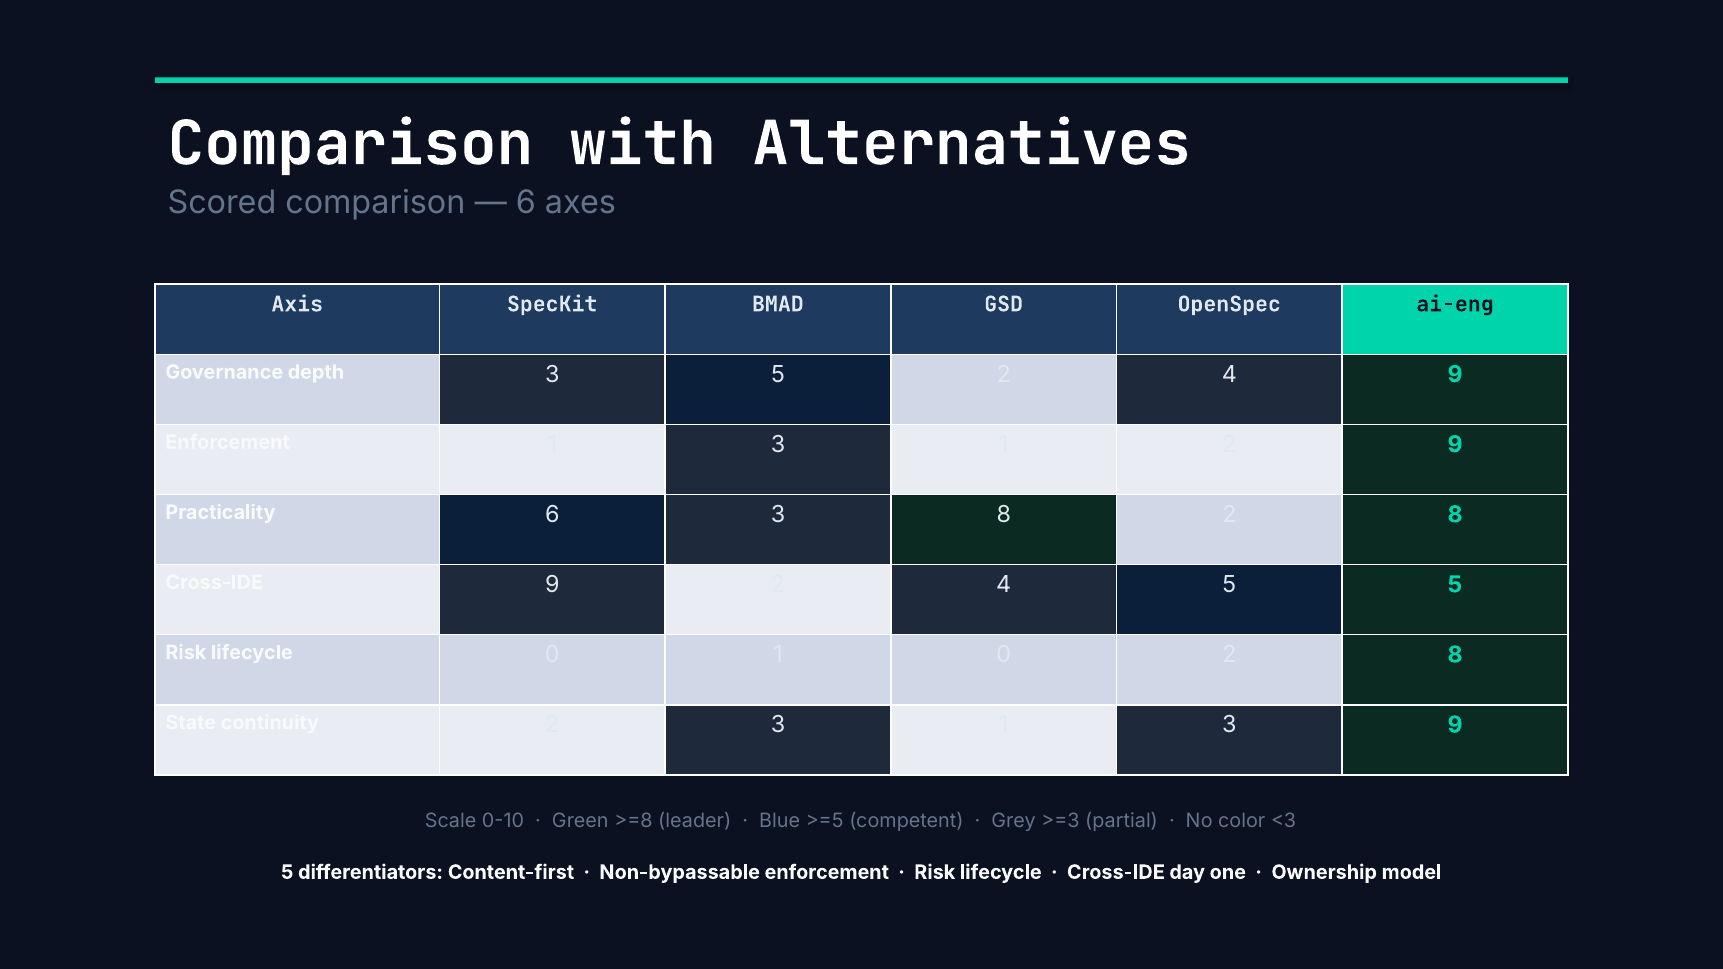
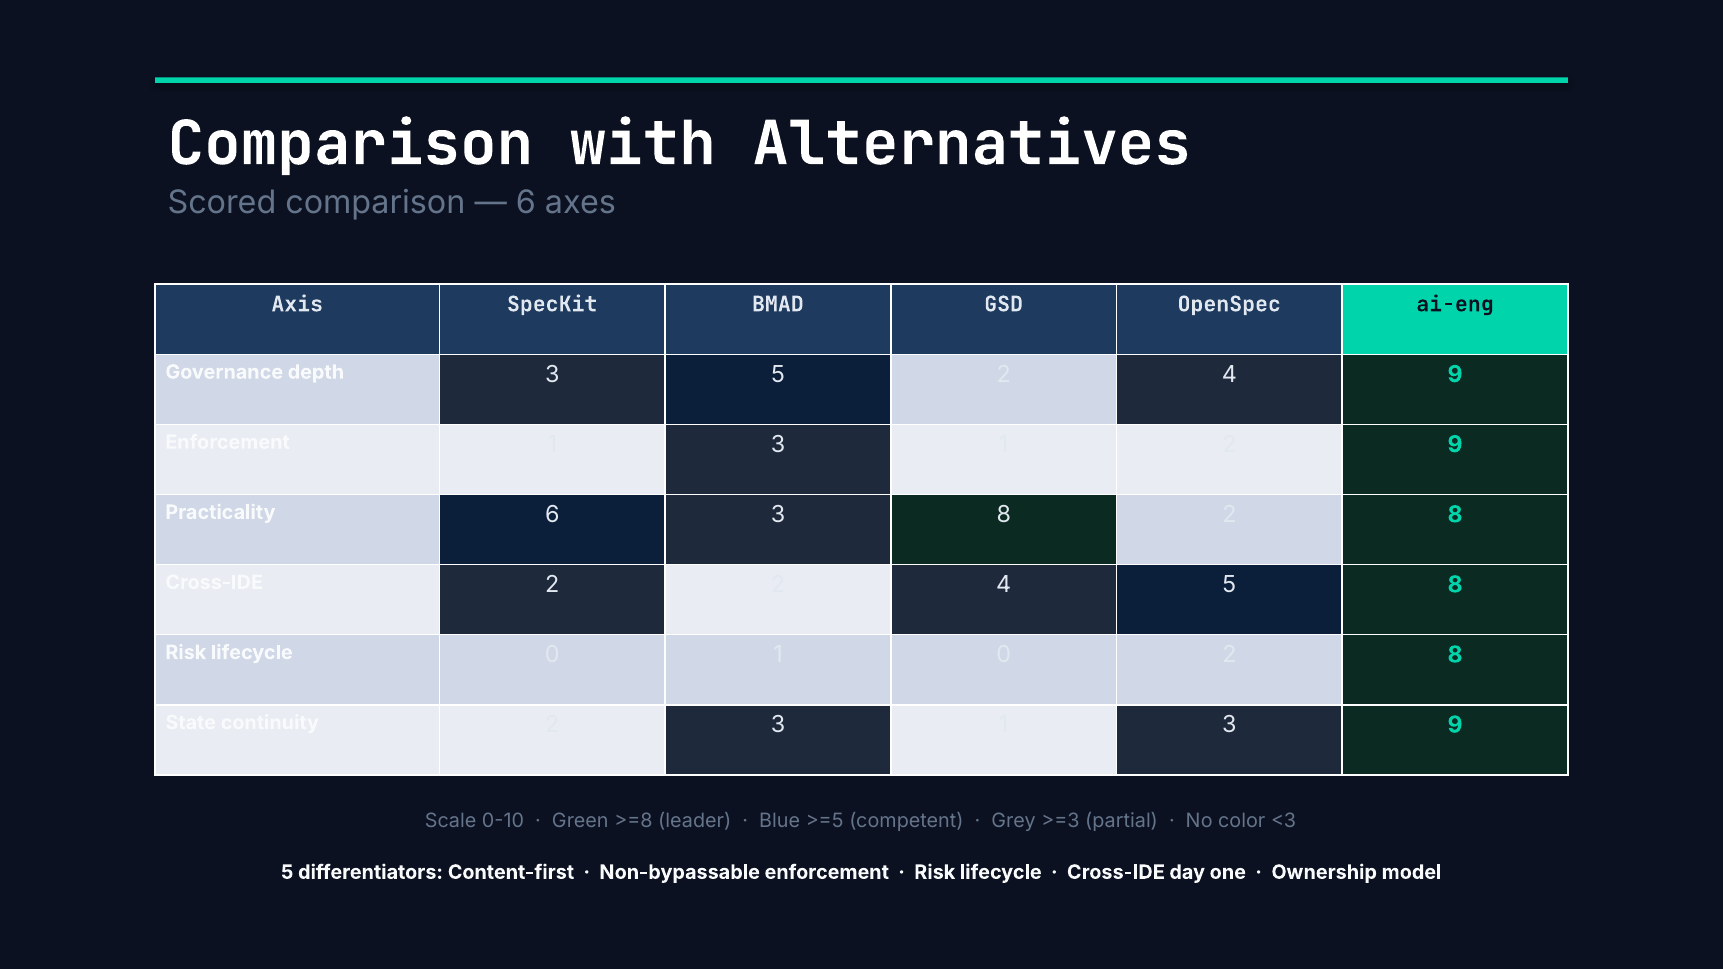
Cross-IDE 9: 9 -> 2
5 5: 5 -> 8
